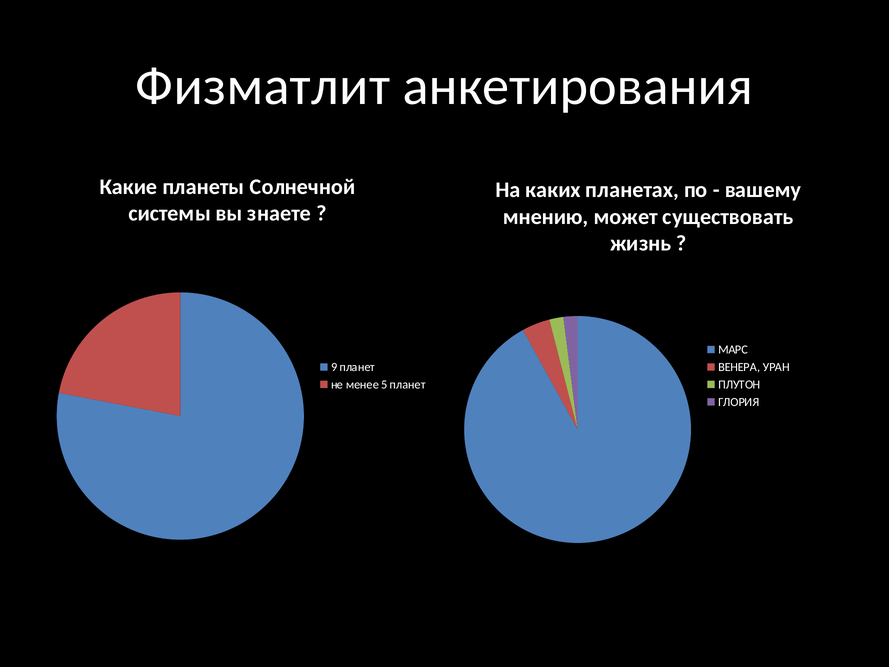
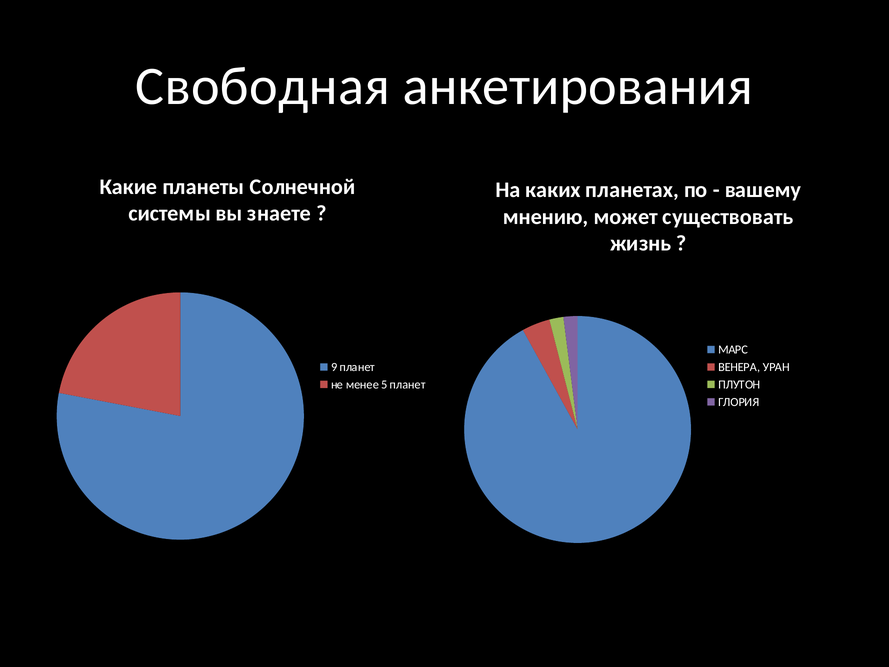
Физматлит: Физматлит -> Свободная
